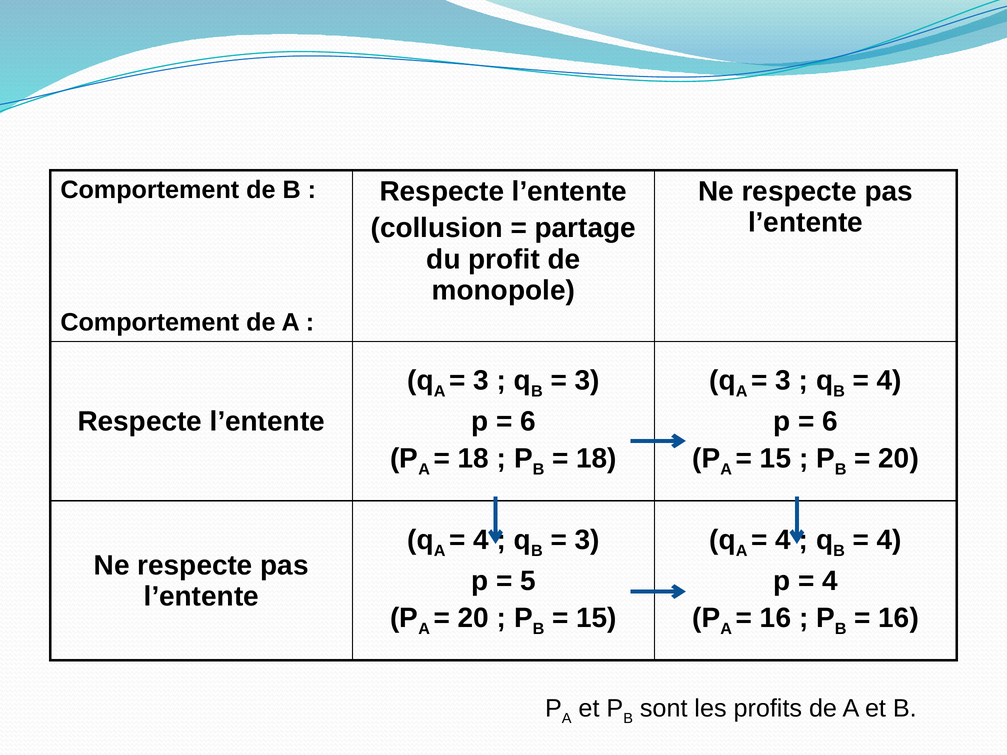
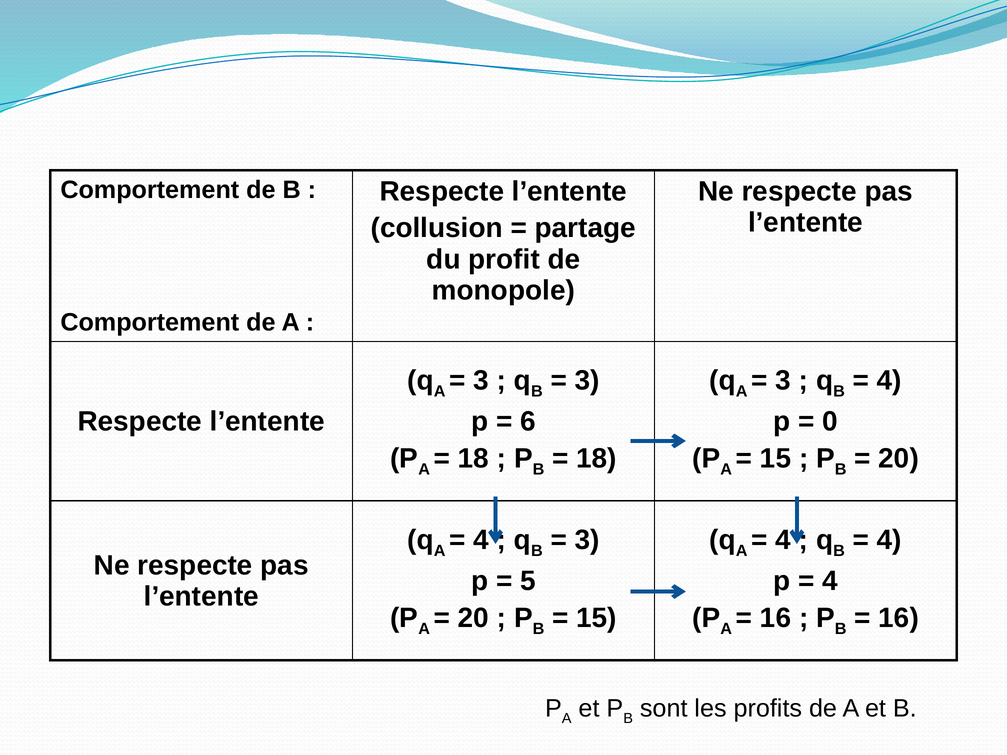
6 at (830, 422): 6 -> 0
